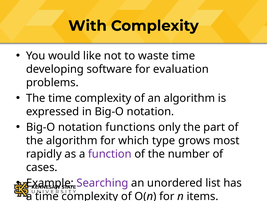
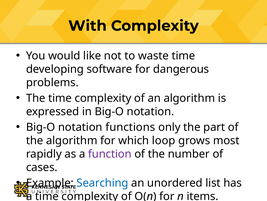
evaluation: evaluation -> dangerous
type: type -> loop
Searching colour: purple -> blue
